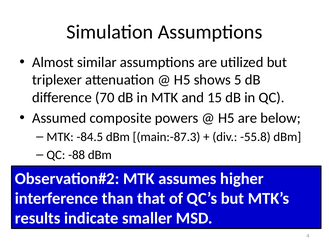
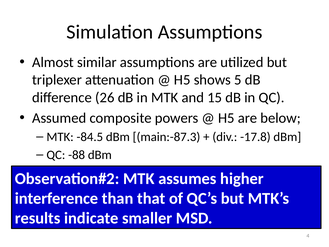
70: 70 -> 26
-55.8: -55.8 -> -17.8
